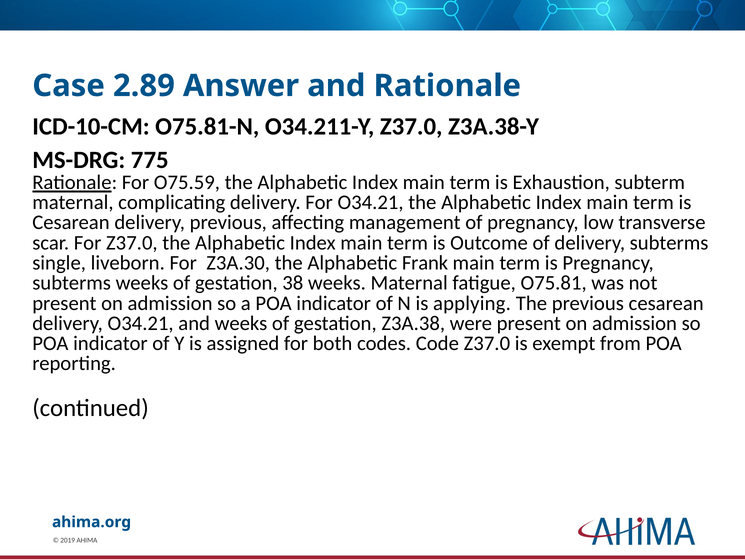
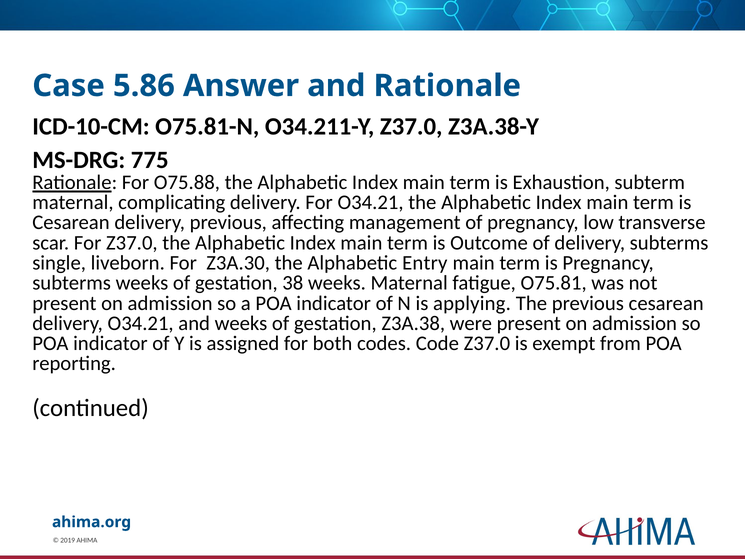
2.89: 2.89 -> 5.86
O75.59: O75.59 -> O75.88
Frank: Frank -> Entry
